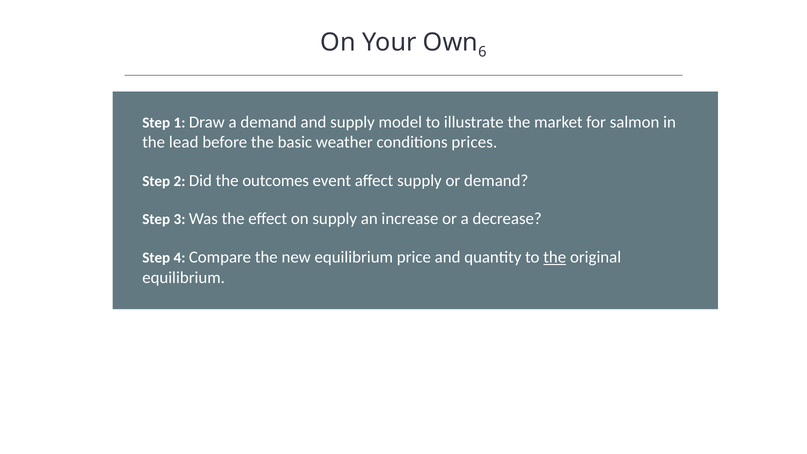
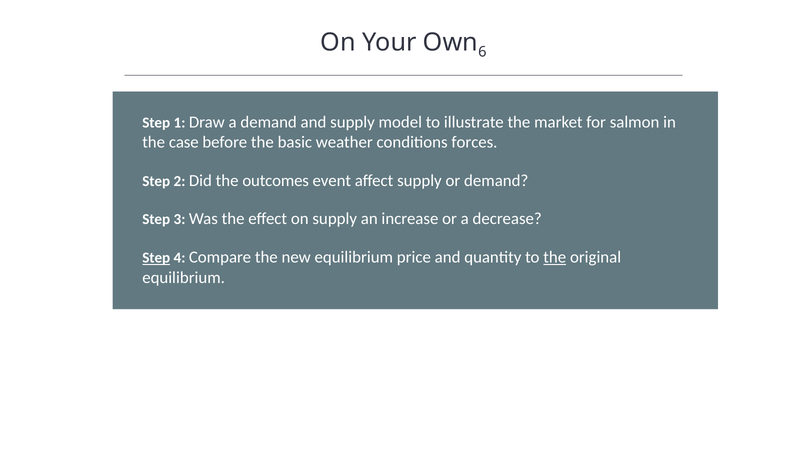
lead: lead -> case
prices: prices -> forces
Step at (156, 258) underline: none -> present
